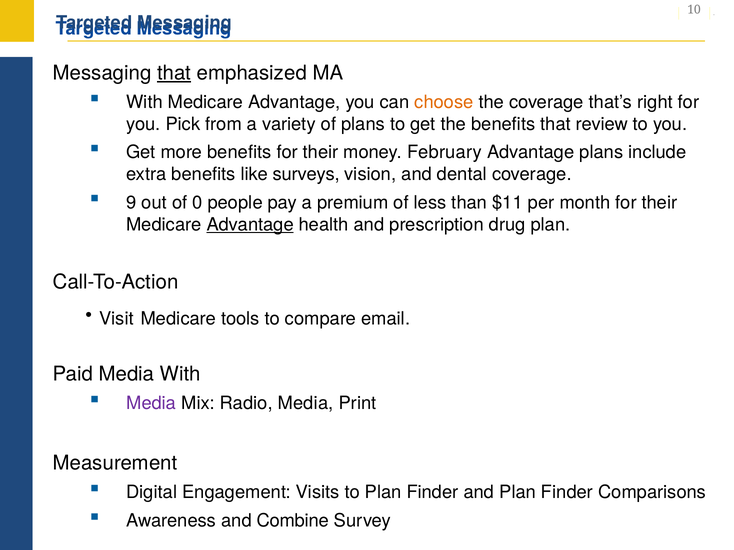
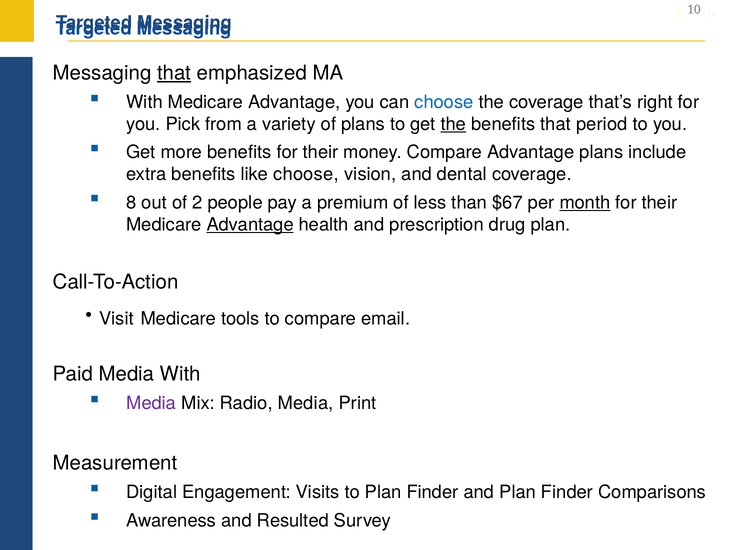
choose at (444, 102) colour: orange -> blue
the at (453, 124) underline: none -> present
review: review -> period
money February: February -> Compare
like surveys: surveys -> choose
9: 9 -> 8
0: 0 -> 2
$11: $11 -> $67
month underline: none -> present
Combine: Combine -> Resulted
